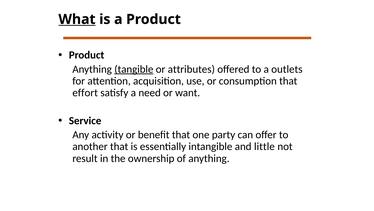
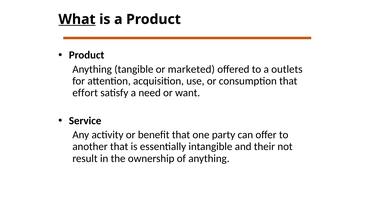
tangible underline: present -> none
attributes: attributes -> marketed
little: little -> their
